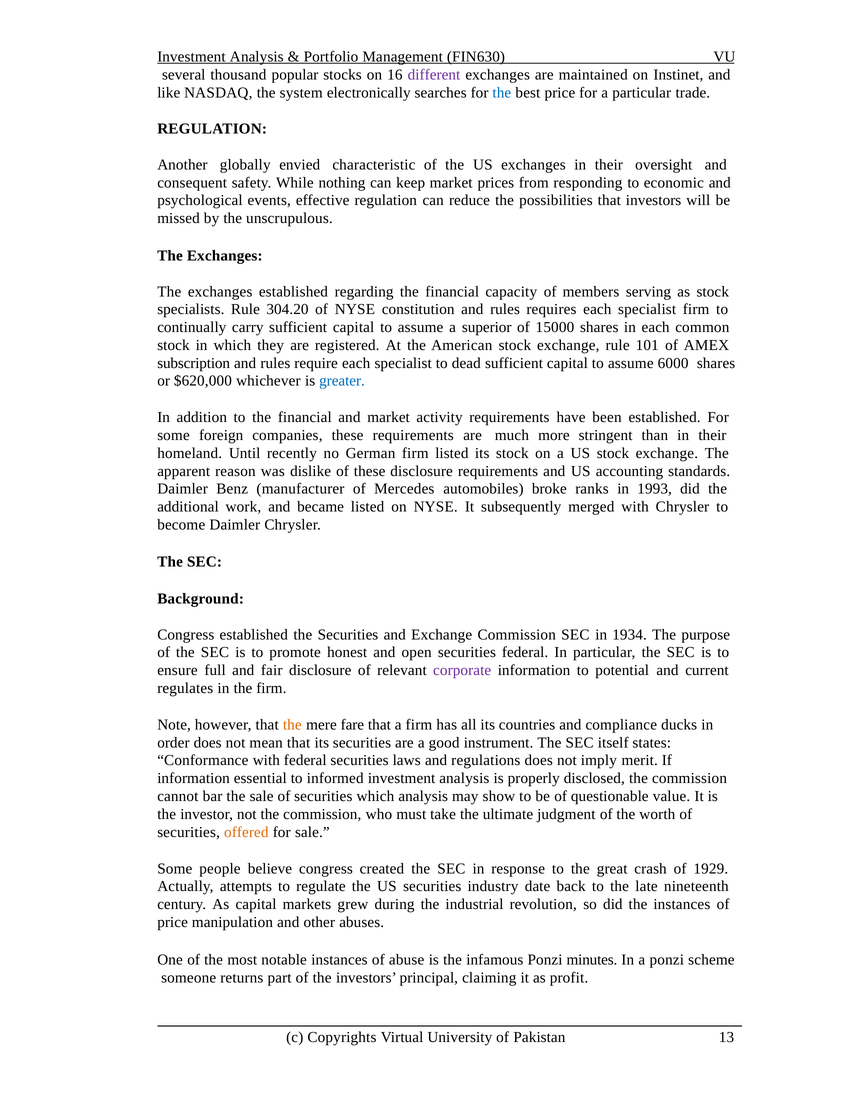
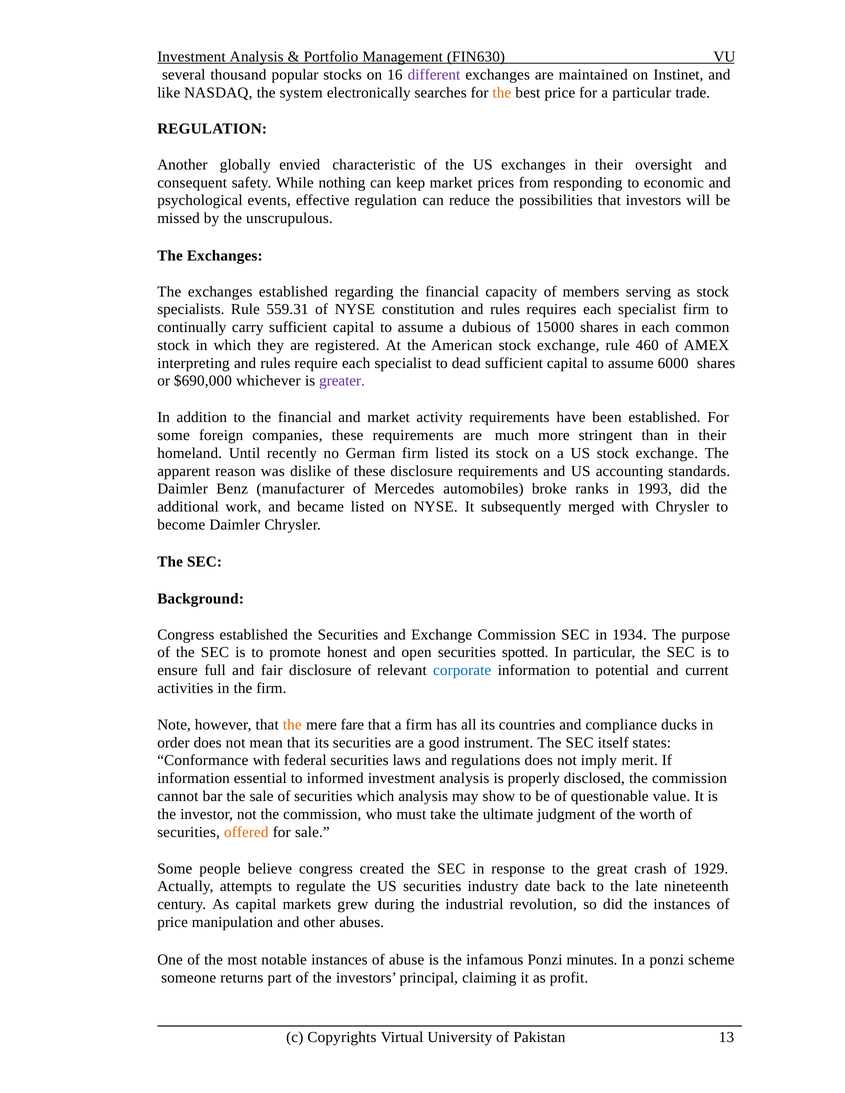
the at (502, 93) colour: blue -> orange
304.20: 304.20 -> 559.31
superior: superior -> dubious
101: 101 -> 460
subscription: subscription -> interpreting
$620,000: $620,000 -> $690,000
greater colour: blue -> purple
securities federal: federal -> spotted
corporate colour: purple -> blue
regulates: regulates -> activities
